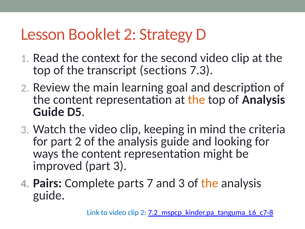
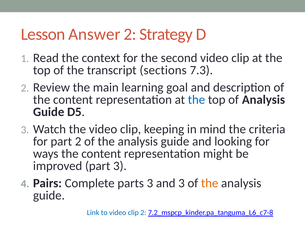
Booklet: Booklet -> Answer
the at (196, 100) colour: orange -> blue
parts 7: 7 -> 3
